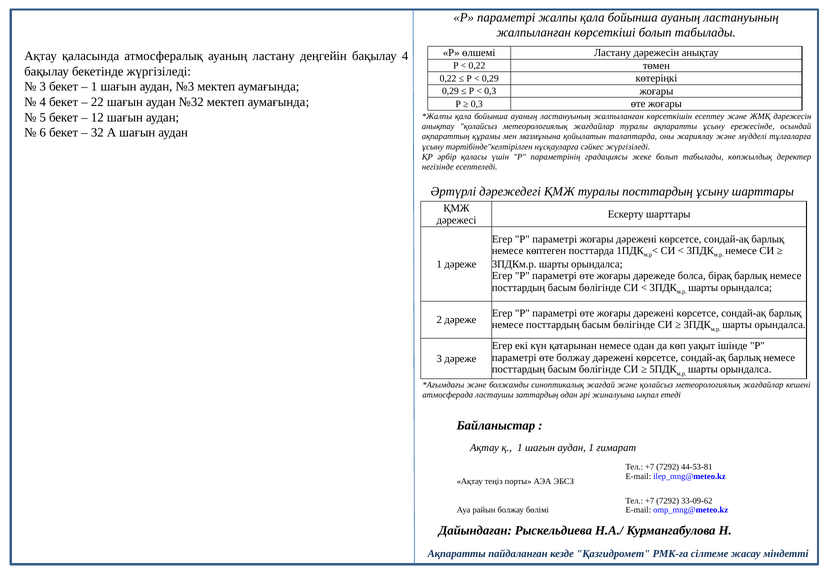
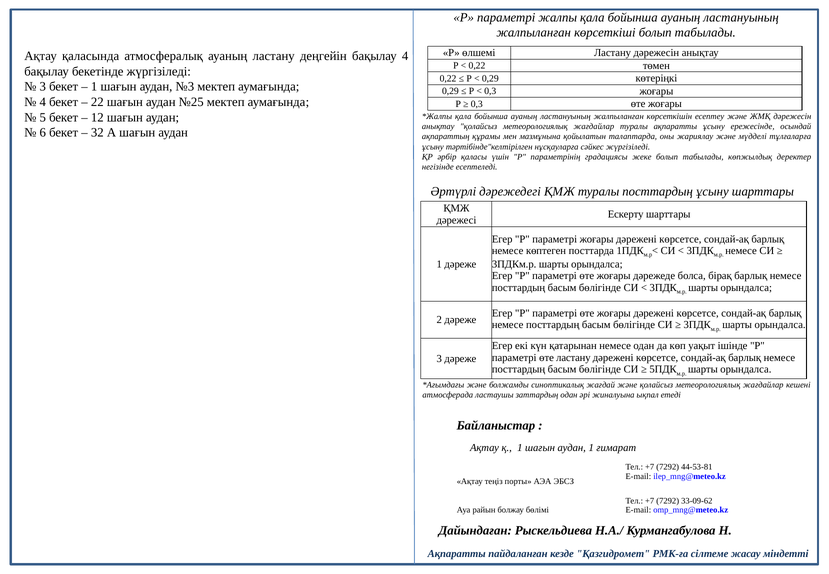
№32: №32 -> №25
өте болжау: болжау -> ластану
